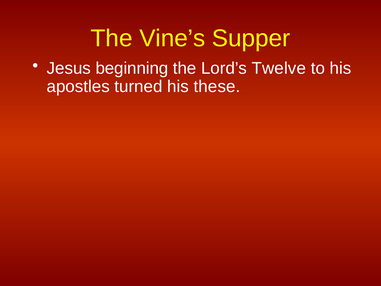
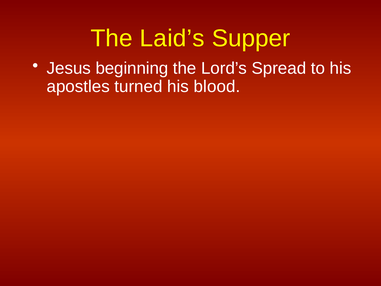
Vine’s: Vine’s -> Laid’s
Twelve: Twelve -> Spread
these: these -> blood
